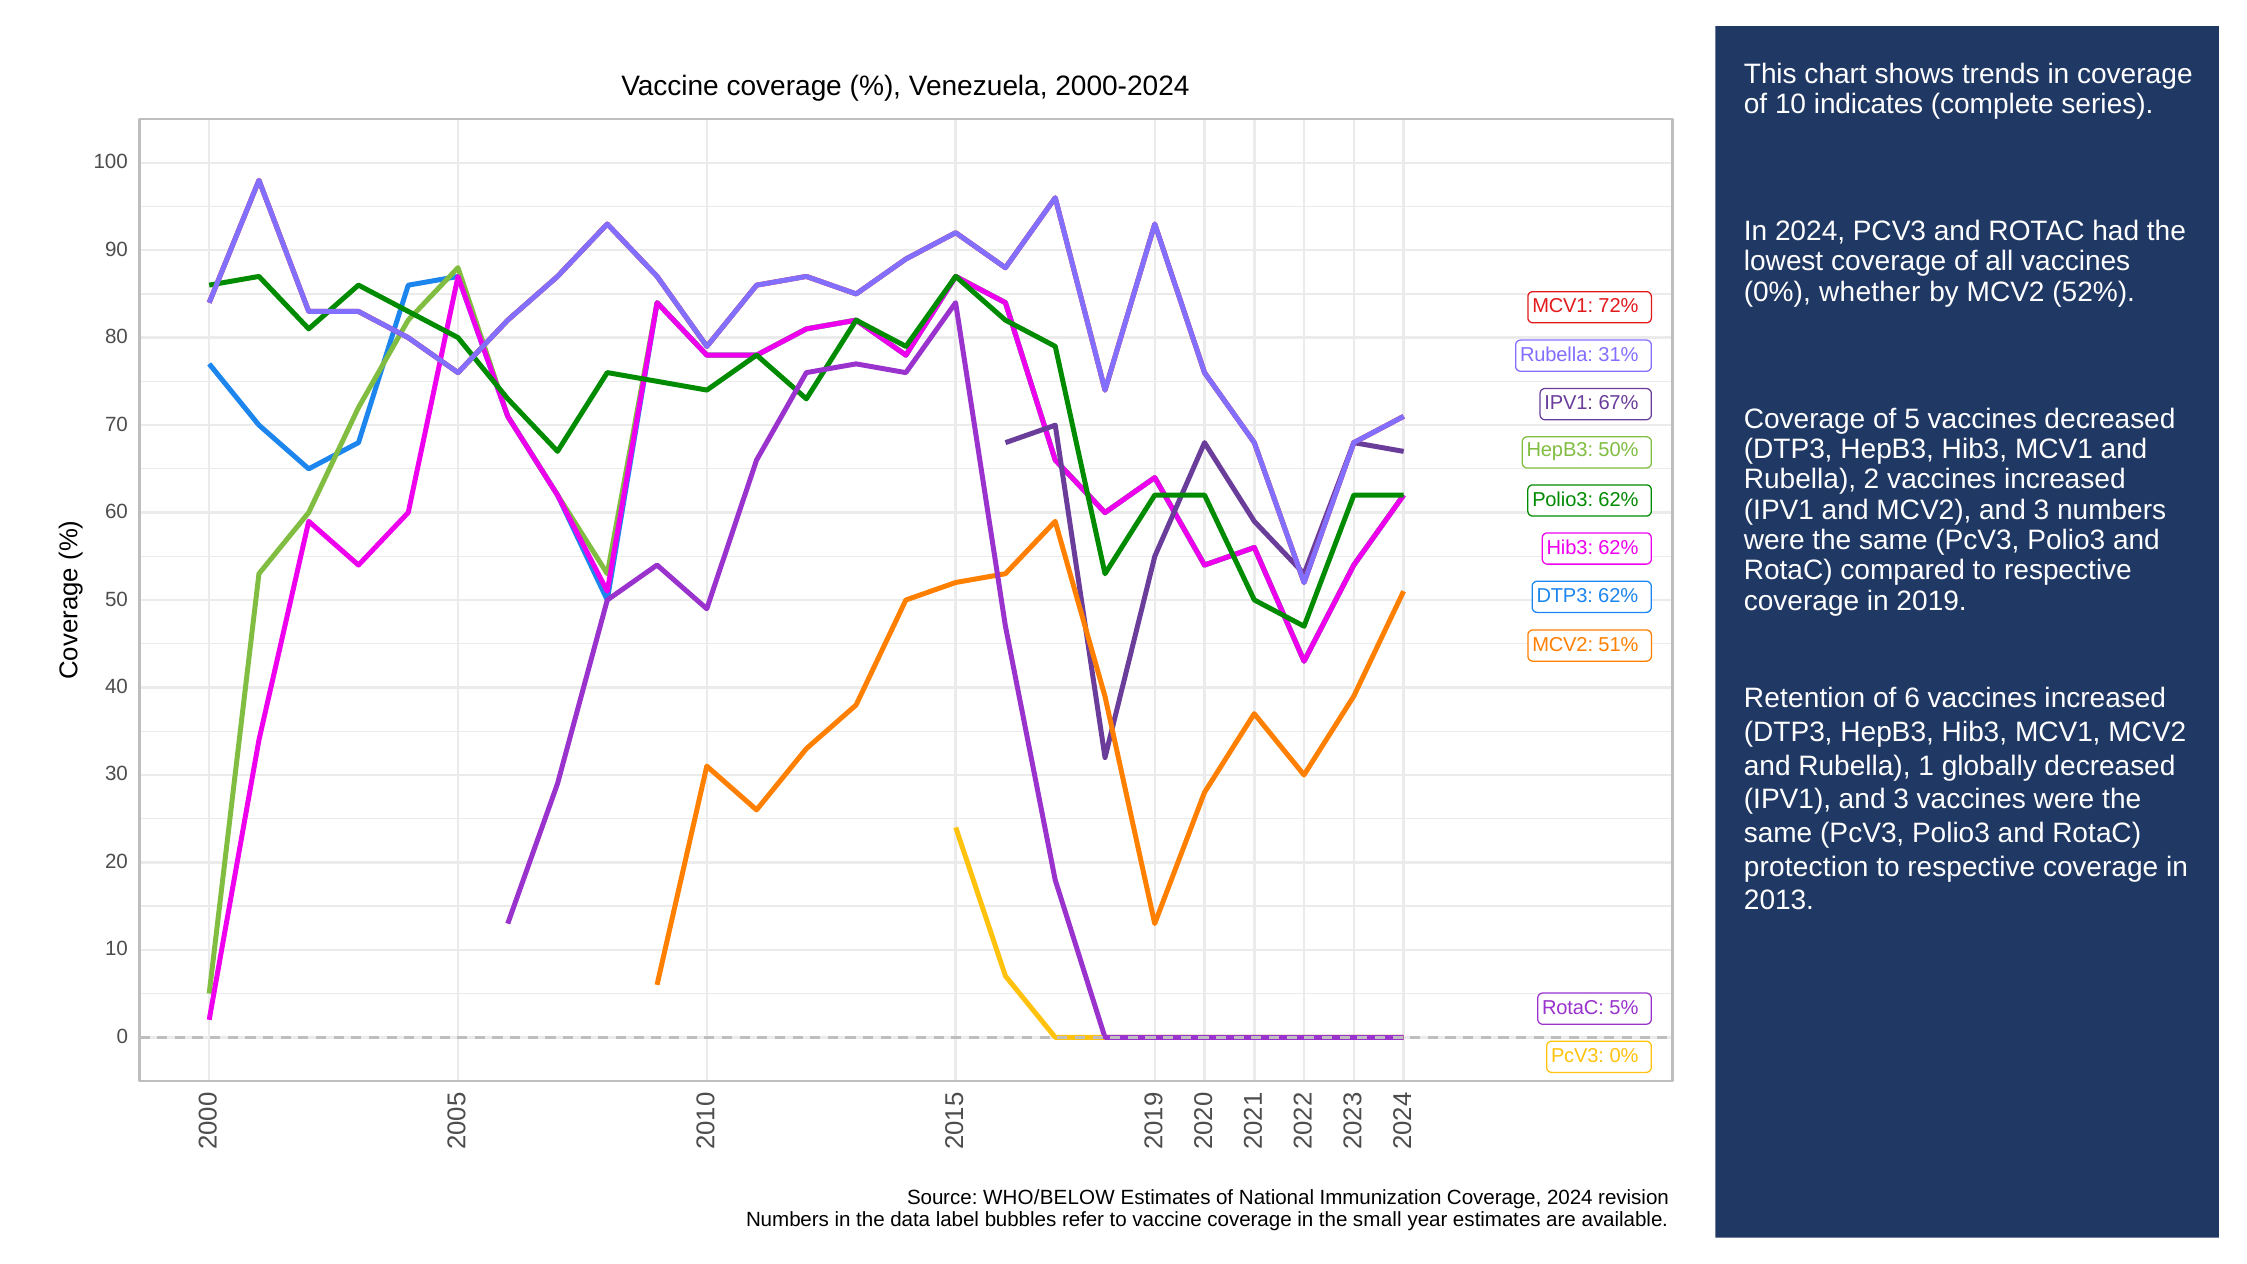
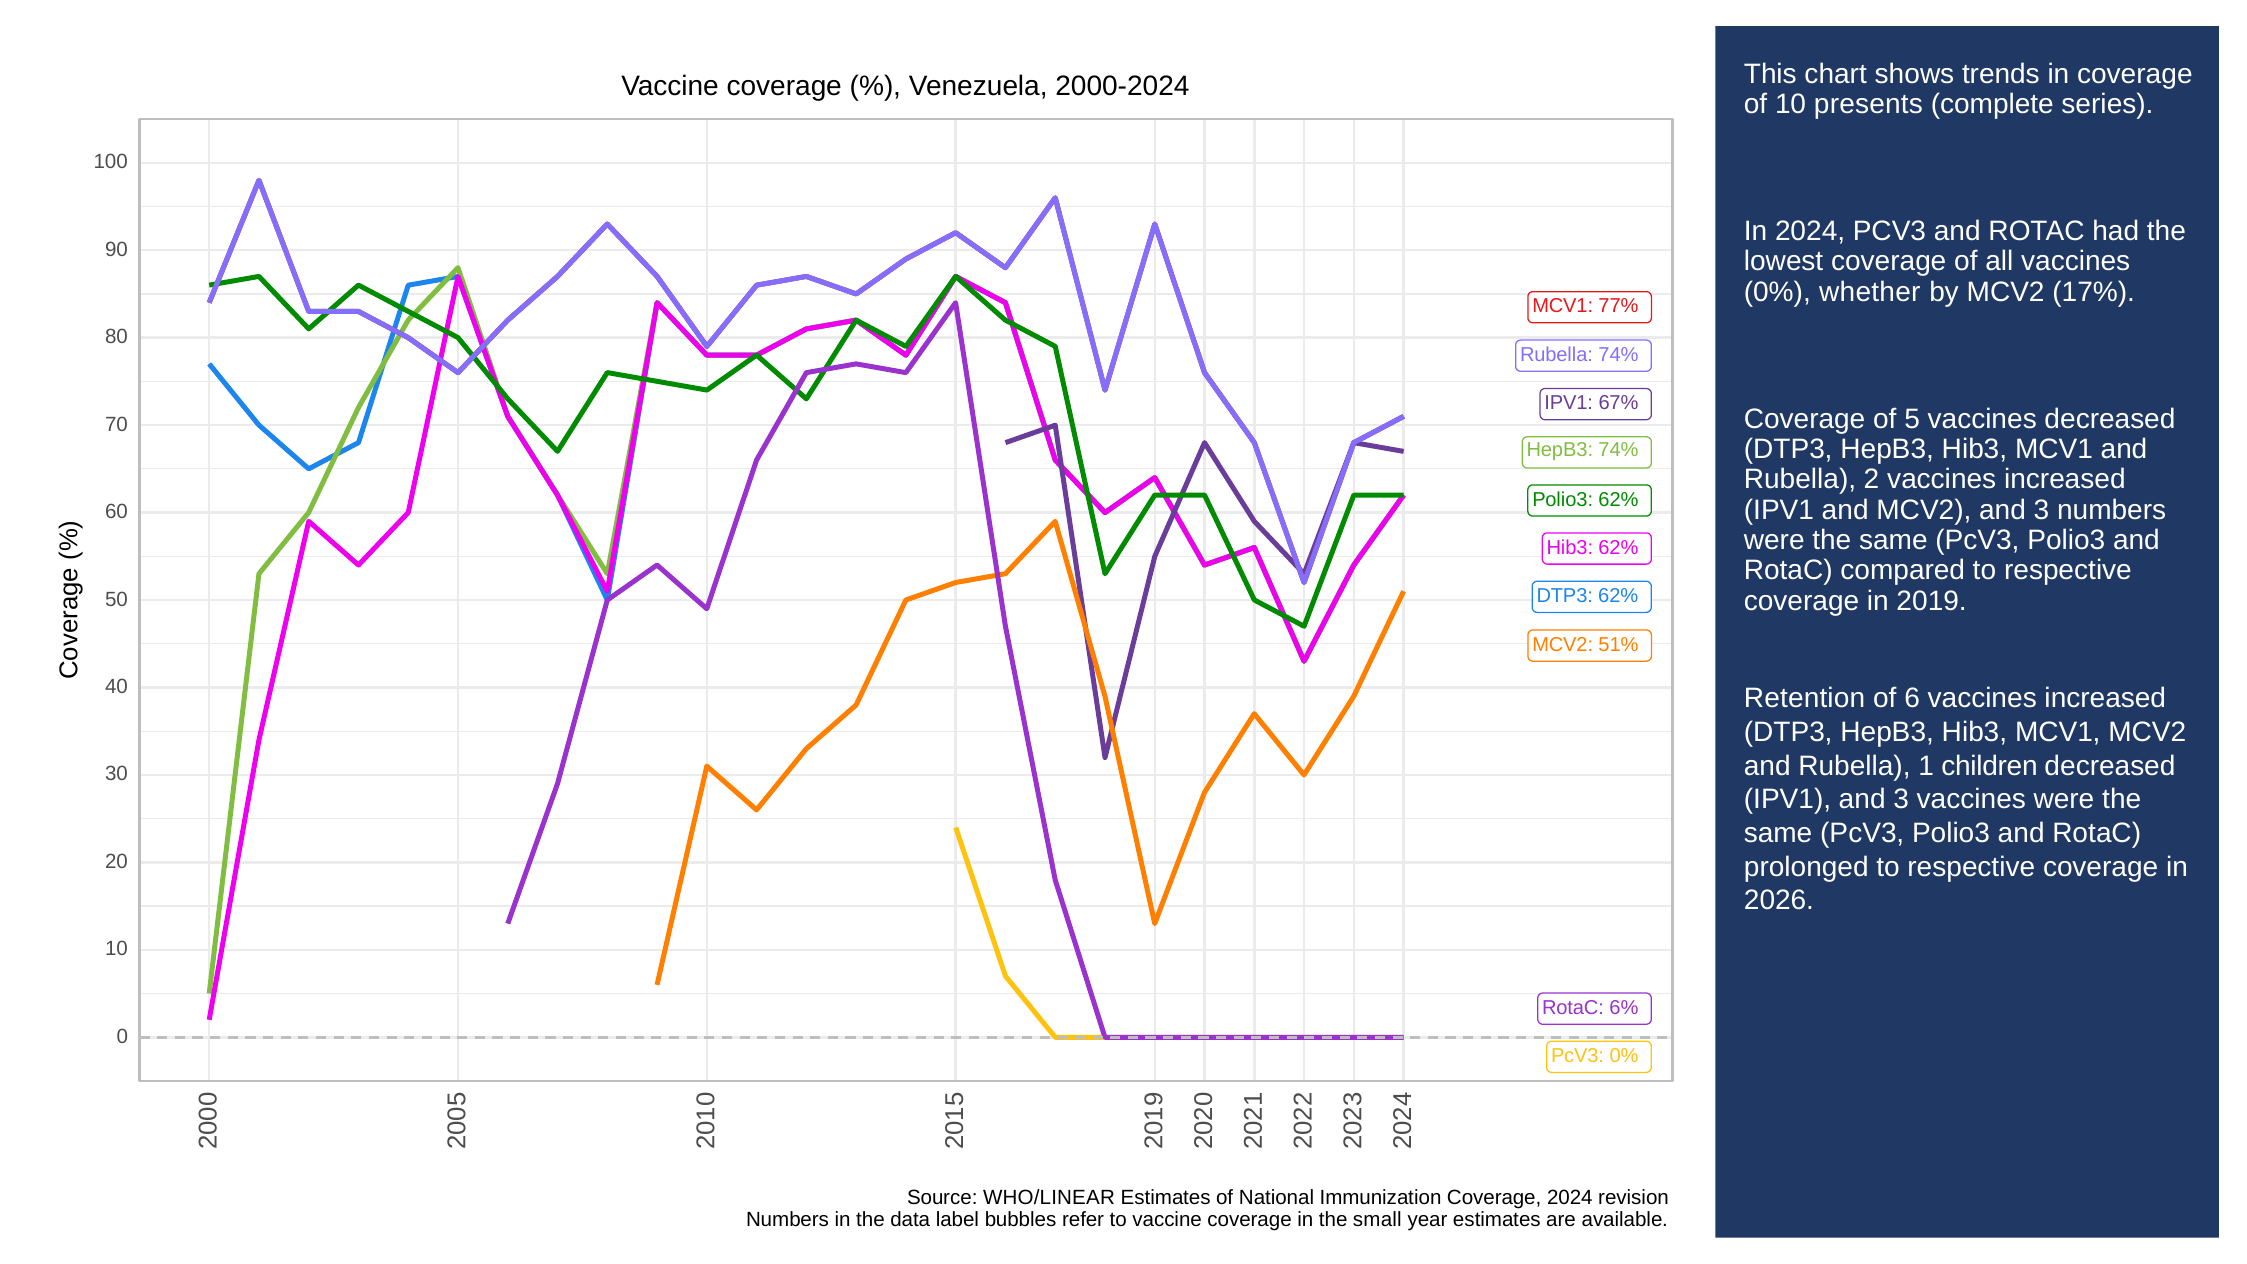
indicates: indicates -> presents
52%: 52% -> 17%
72%: 72% -> 77%
Rubella 31%: 31% -> 74%
HepB3 50%: 50% -> 74%
globally: globally -> children
protection: protection -> prolonged
2013: 2013 -> 2026
5%: 5% -> 6%
WHO/BELOW: WHO/BELOW -> WHO/LINEAR
